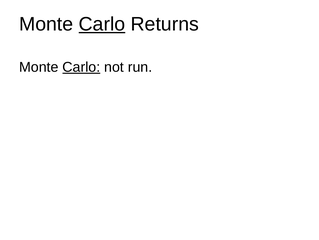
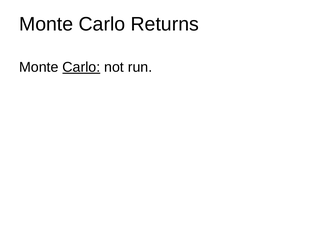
Carlo at (102, 24) underline: present -> none
